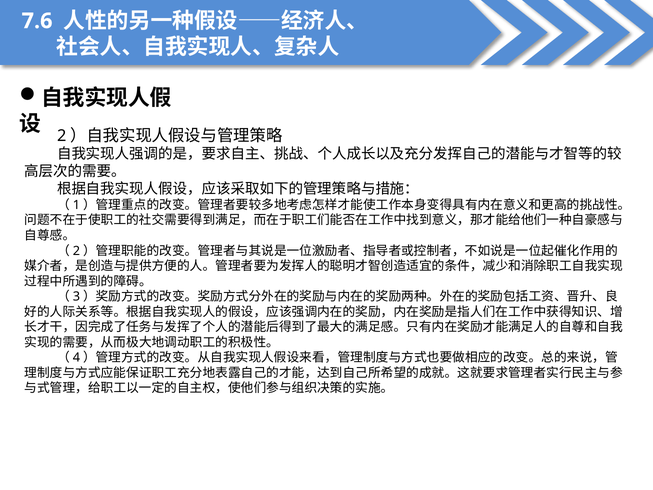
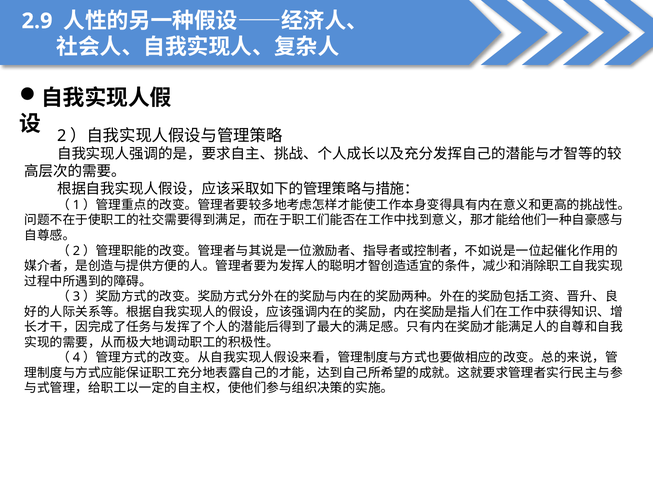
7.6: 7.6 -> 2.9
